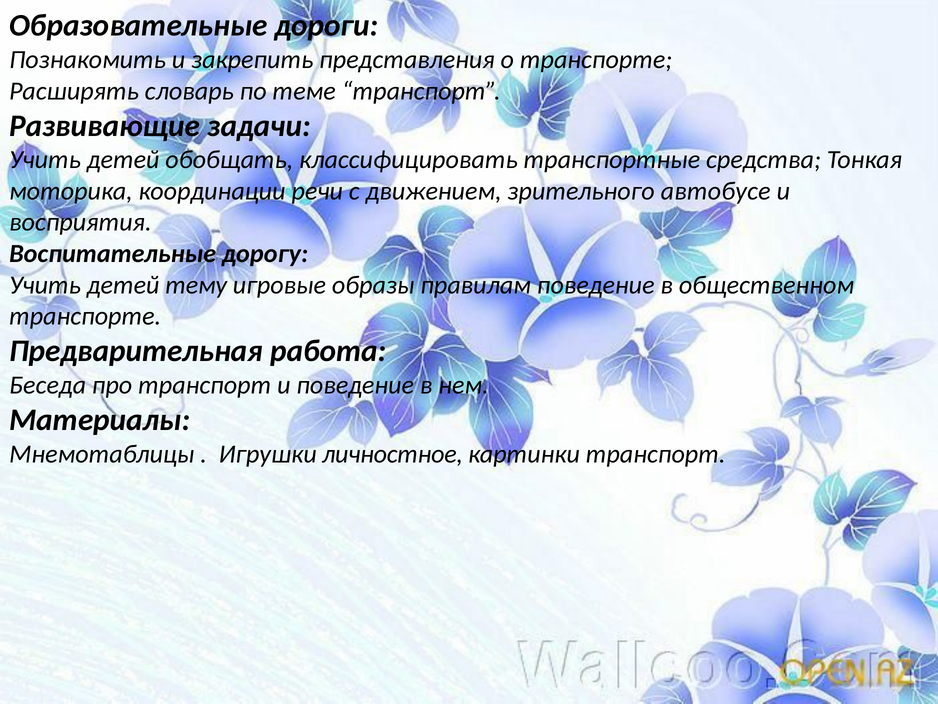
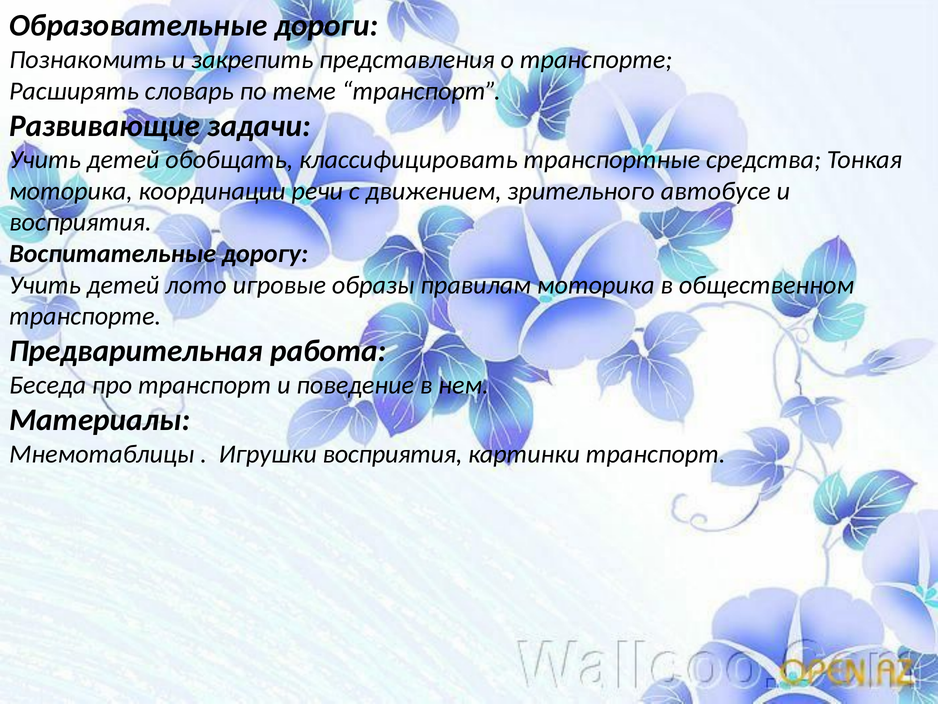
тему: тему -> лото
правилам поведение: поведение -> моторика
Игрушки личностное: личностное -> восприятия
